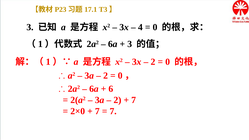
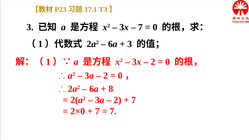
4 at (140, 27): 4 -> 7
6: 6 -> 8
